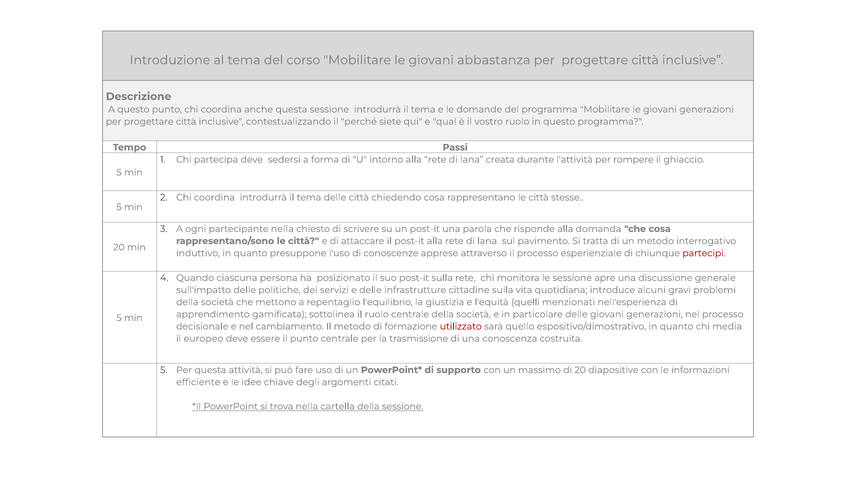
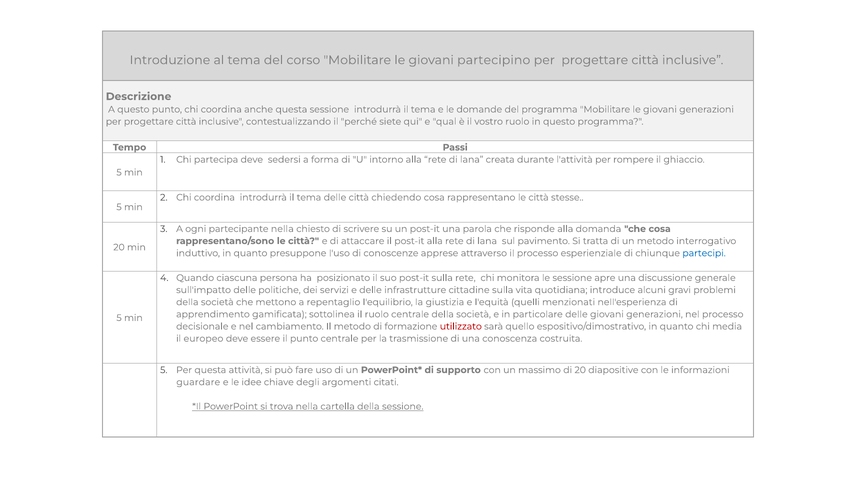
abbastanza: abbastanza -> partecipino
partecipi colour: red -> blue
efficiente: efficiente -> guardare
